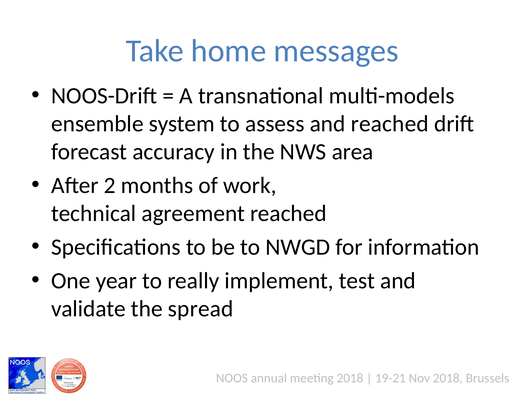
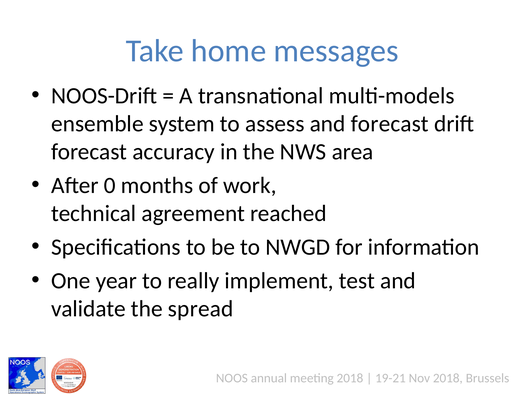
and reached: reached -> forecast
2: 2 -> 0
